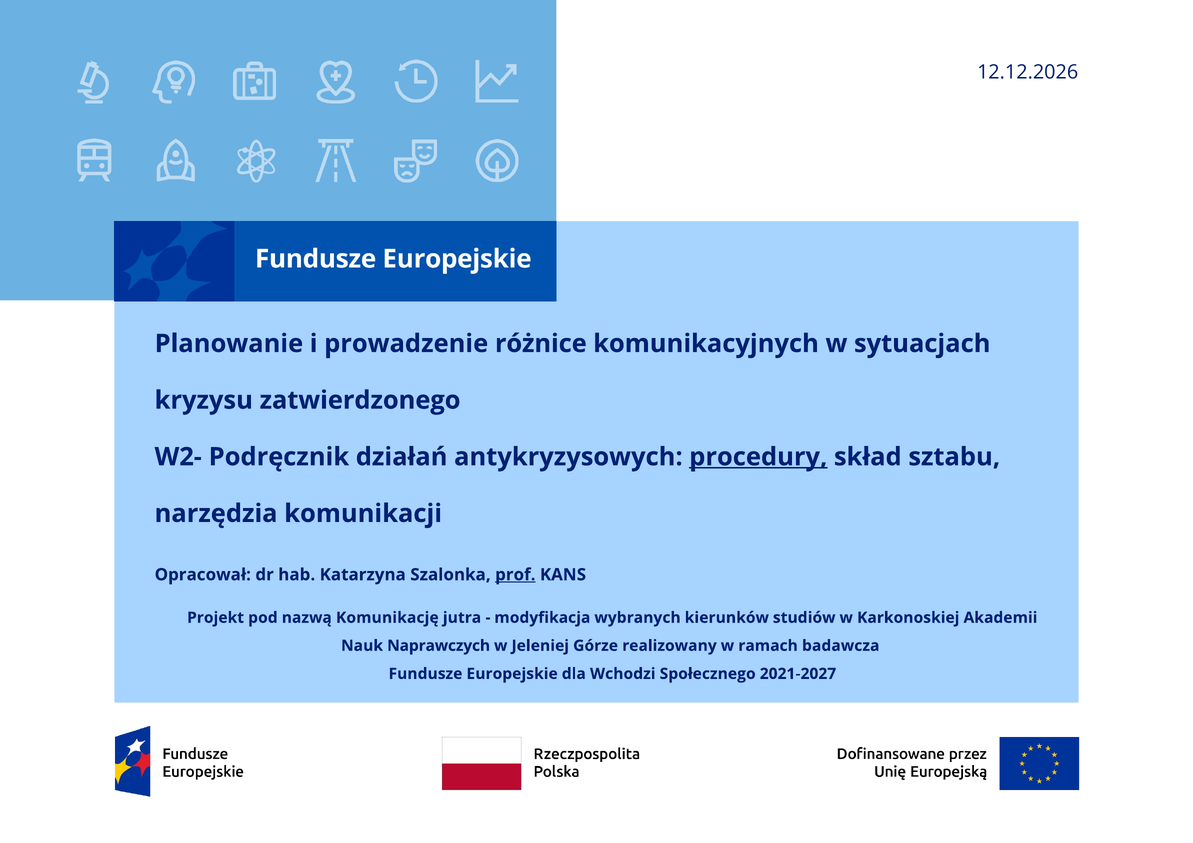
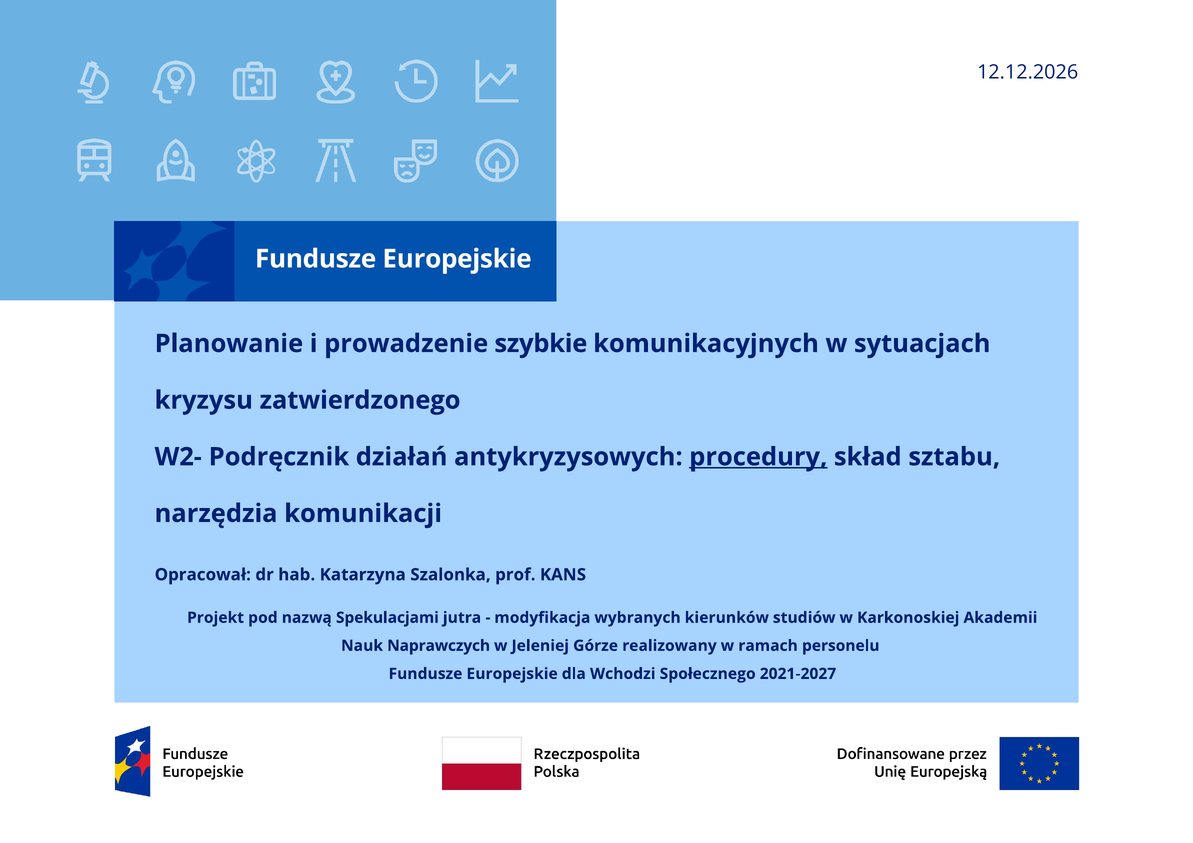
różnice: różnice -> szybkie
prof underline: present -> none
Komunikację: Komunikację -> Spekulacjami
badawcza: badawcza -> personelu
